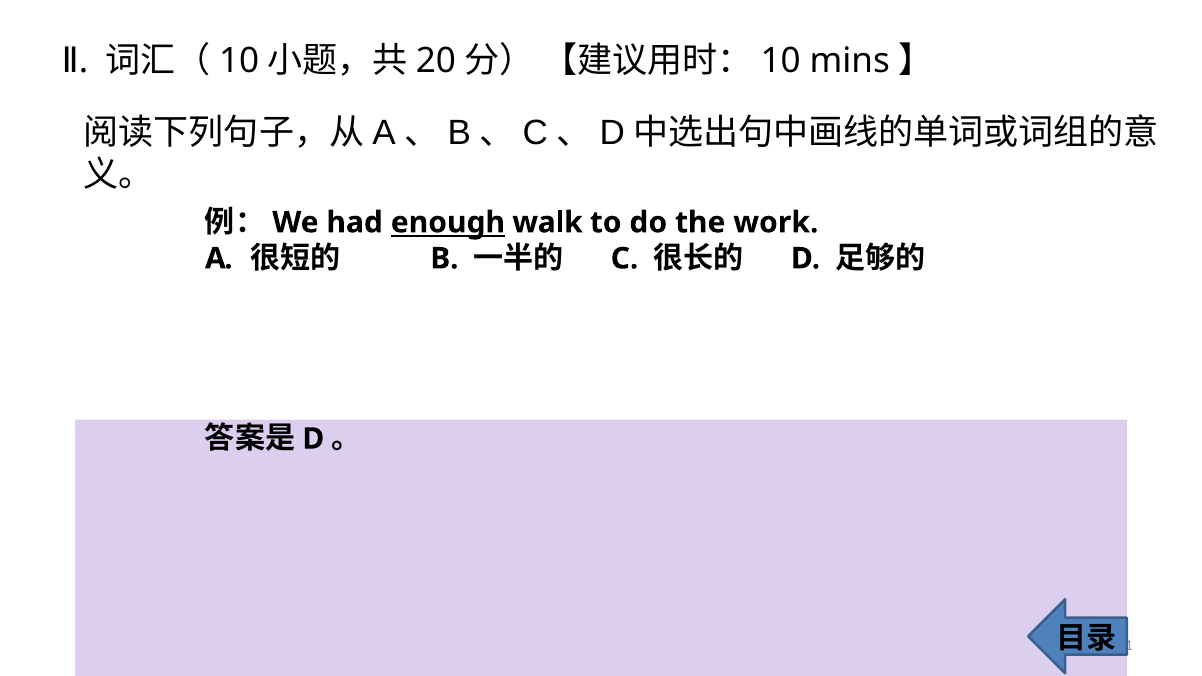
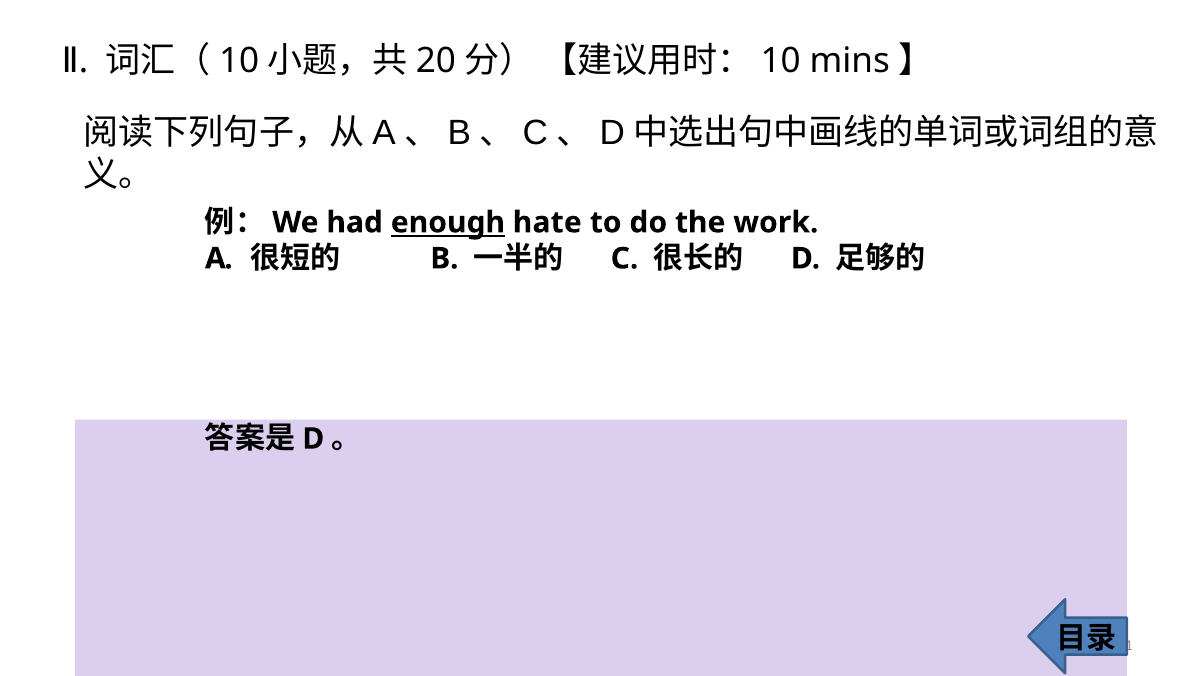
walk: walk -> hate
